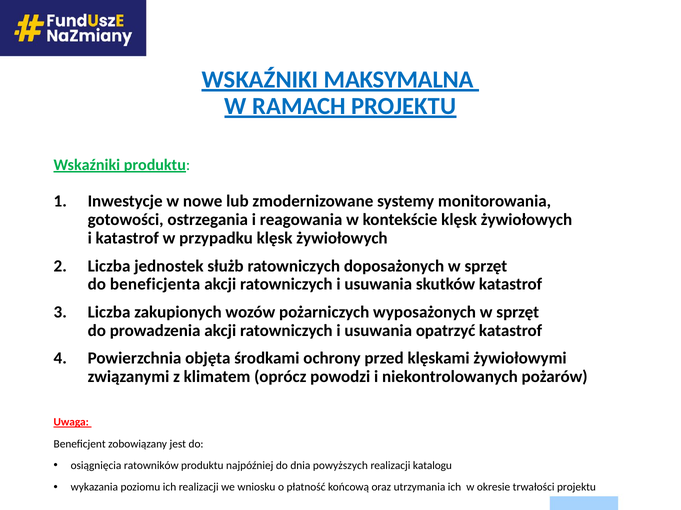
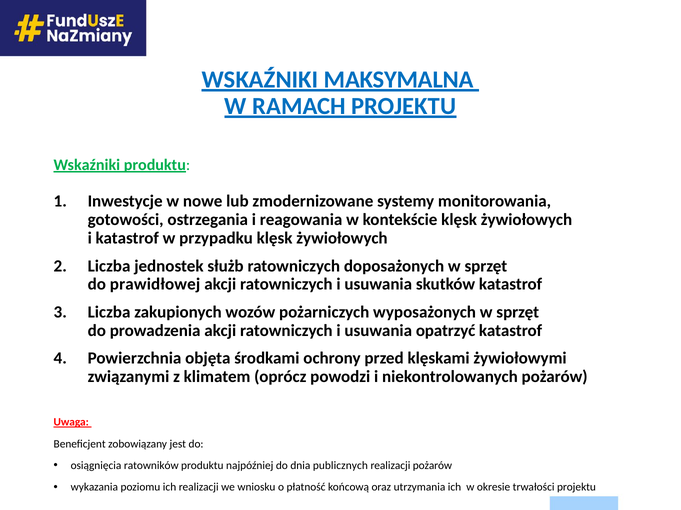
beneficjenta: beneficjenta -> prawidłowej
powyższych: powyższych -> publicznych
realizacji katalogu: katalogu -> pożarów
